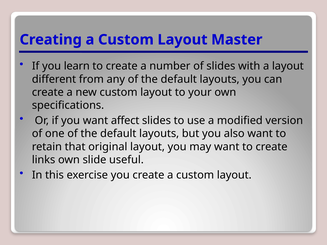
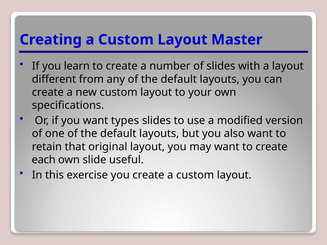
affect: affect -> types
links: links -> each
